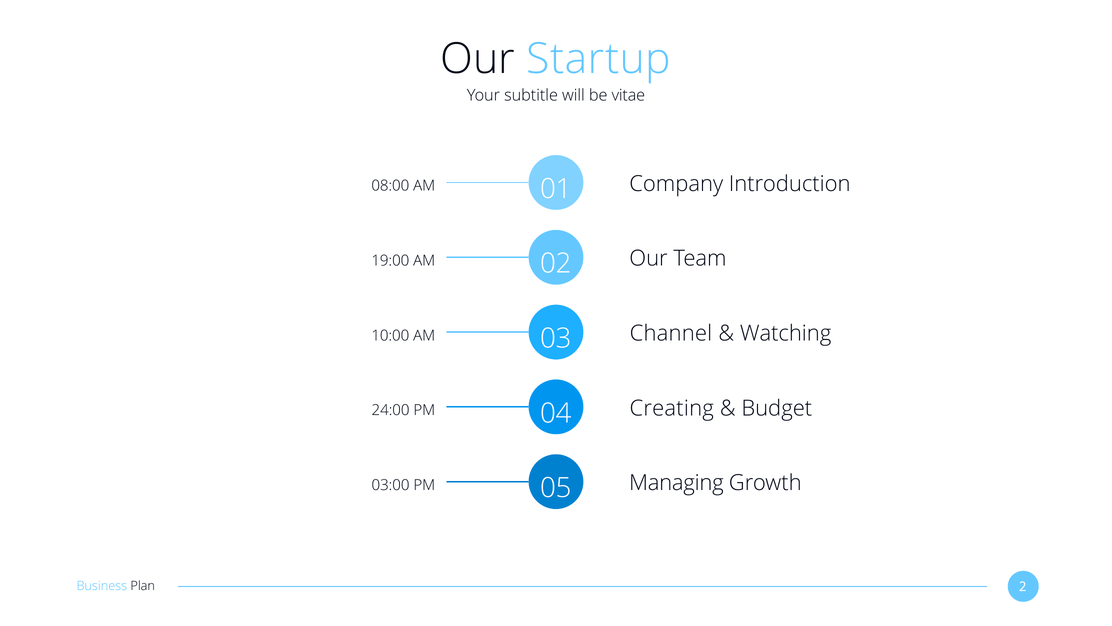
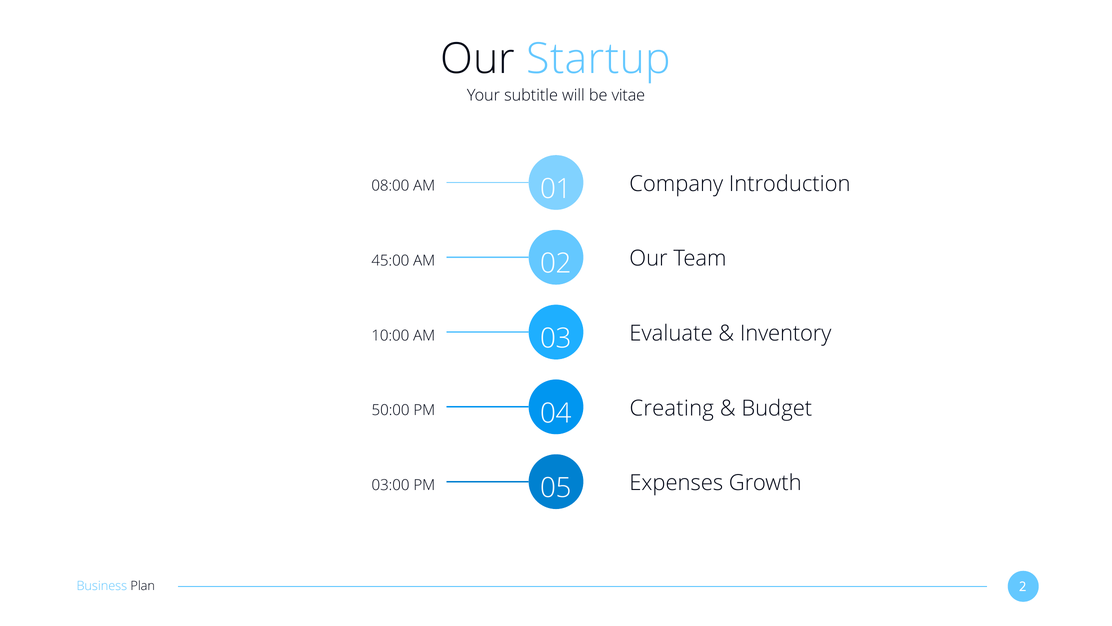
19:00: 19:00 -> 45:00
Channel: Channel -> Evaluate
Watching: Watching -> Inventory
24:00: 24:00 -> 50:00
Managing: Managing -> Expenses
